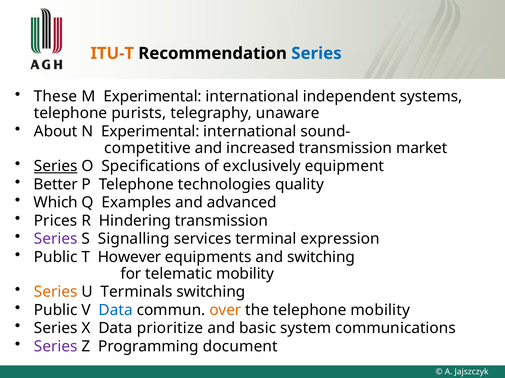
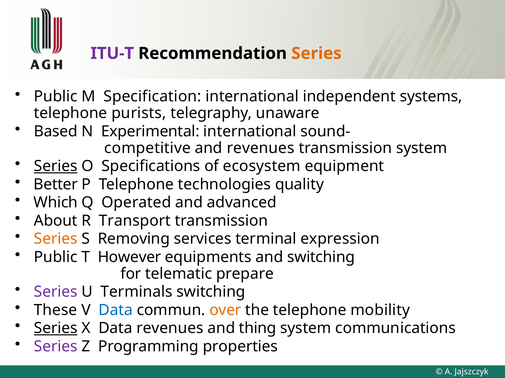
ITU-T colour: orange -> purple
Series at (316, 53) colour: blue -> orange
These at (56, 97): These -> Public
M Experimental: Experimental -> Specification
About: About -> Based
and increased: increased -> revenues
transmission market: market -> system
exclusively: exclusively -> ecosystem
Examples: Examples -> Operated
Prices: Prices -> About
Hindering: Hindering -> Transport
Series at (56, 239) colour: purple -> orange
Signalling: Signalling -> Removing
telematic mobility: mobility -> prepare
Series at (56, 292) colour: orange -> purple
Public at (56, 311): Public -> These
Series at (56, 329) underline: none -> present
Data prioritize: prioritize -> revenues
basic: basic -> thing
document: document -> properties
